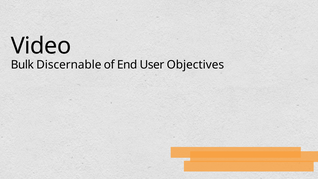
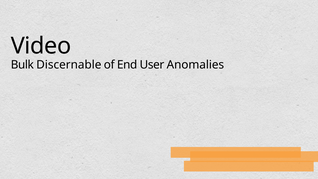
Objectives: Objectives -> Anomalies
